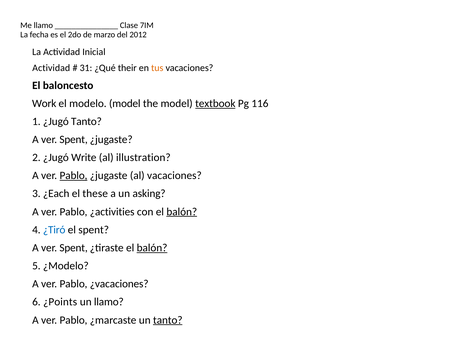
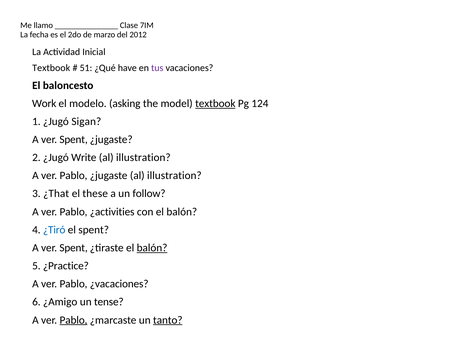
Actividad at (51, 68): Actividad -> Textbook
31: 31 -> 51
their: their -> have
tus colour: orange -> purple
modelo model: model -> asking
116: 116 -> 124
¿Jugó Tanto: Tanto -> Sigan
Pablo at (74, 176) underline: present -> none
¿jugaste al vacaciones: vacaciones -> illustration
¿Each: ¿Each -> ¿That
asking: asking -> follow
balón at (182, 212) underline: present -> none
¿Modelo: ¿Modelo -> ¿Practice
¿Points: ¿Points -> ¿Amigo
un llamo: llamo -> tense
Pablo at (74, 320) underline: none -> present
